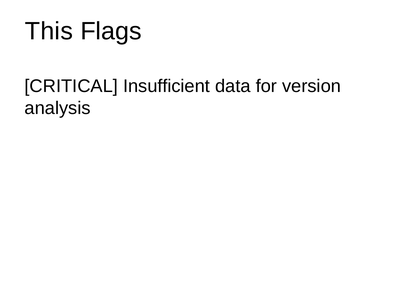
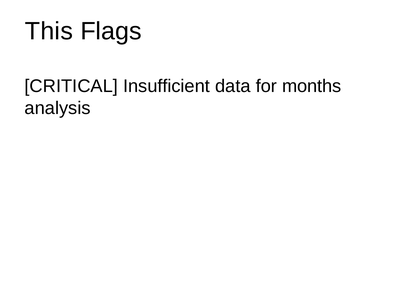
version: version -> months
